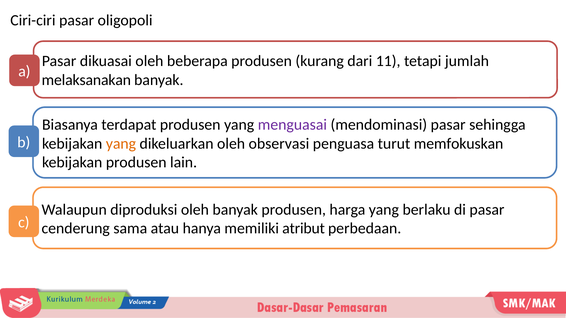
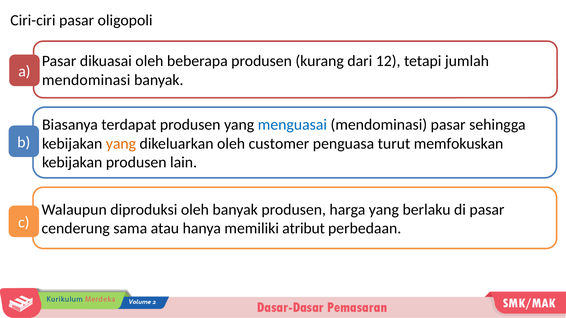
11: 11 -> 12
melaksanakan at (86, 80): melaksanakan -> mendominasi
menguasai colour: purple -> blue
observasi: observasi -> customer
